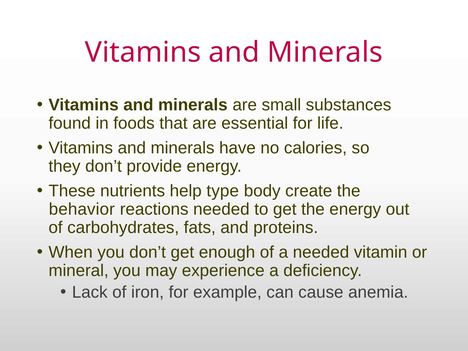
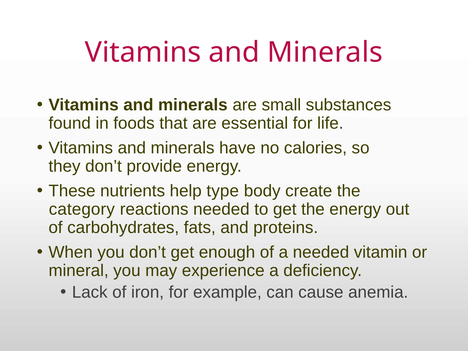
behavior: behavior -> category
